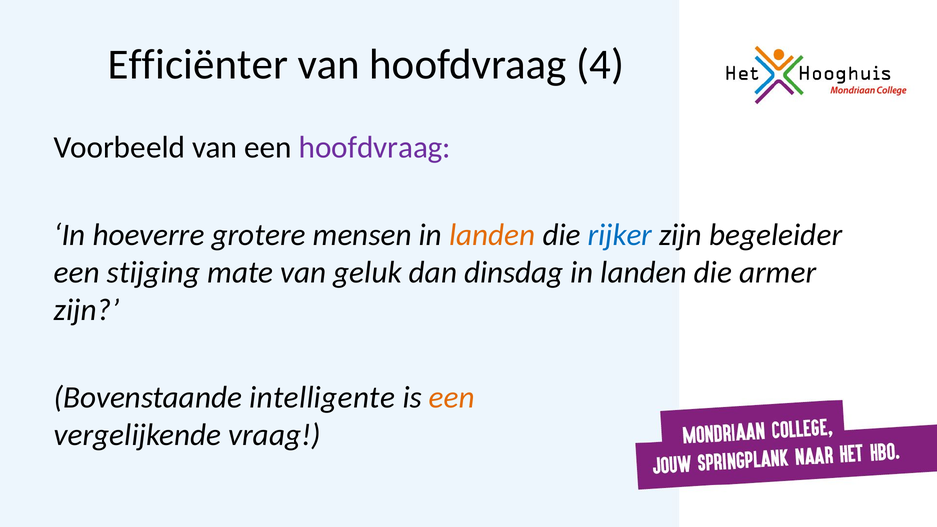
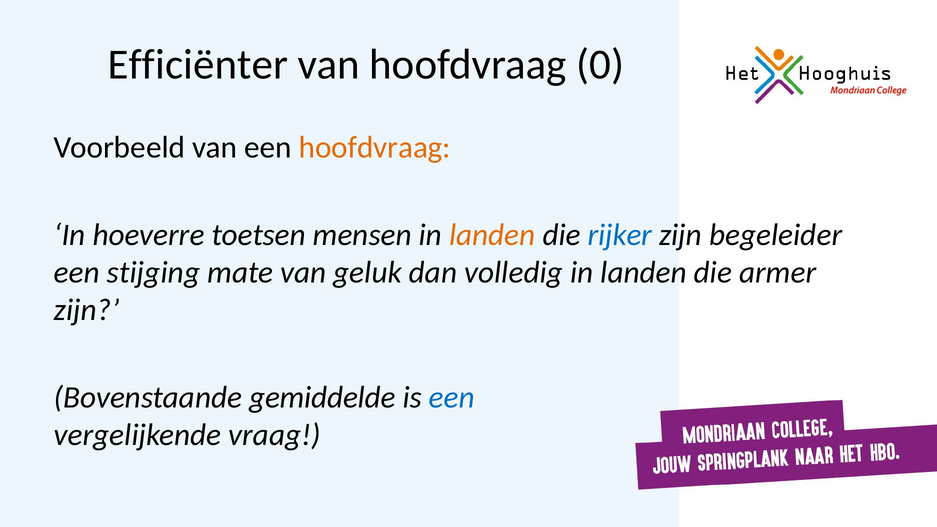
4: 4 -> 0
hoofdvraag at (375, 147) colour: purple -> orange
grotere: grotere -> toetsen
dinsdag: dinsdag -> volledig
intelligente: intelligente -> gemiddelde
een at (452, 397) colour: orange -> blue
